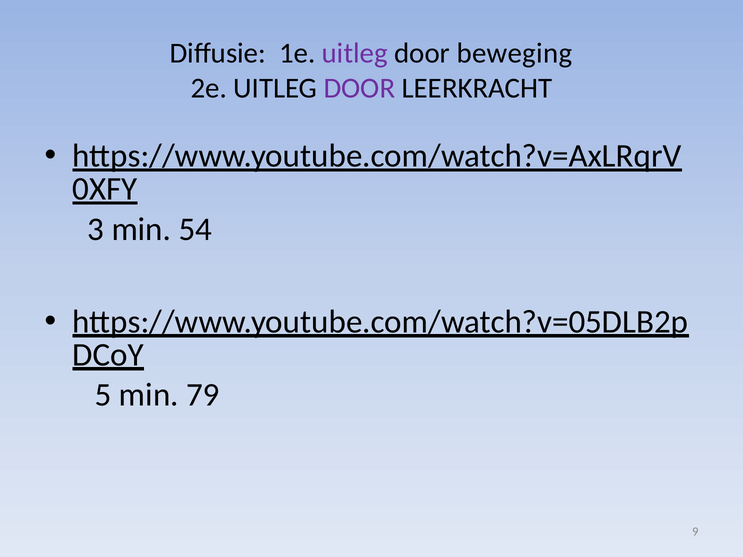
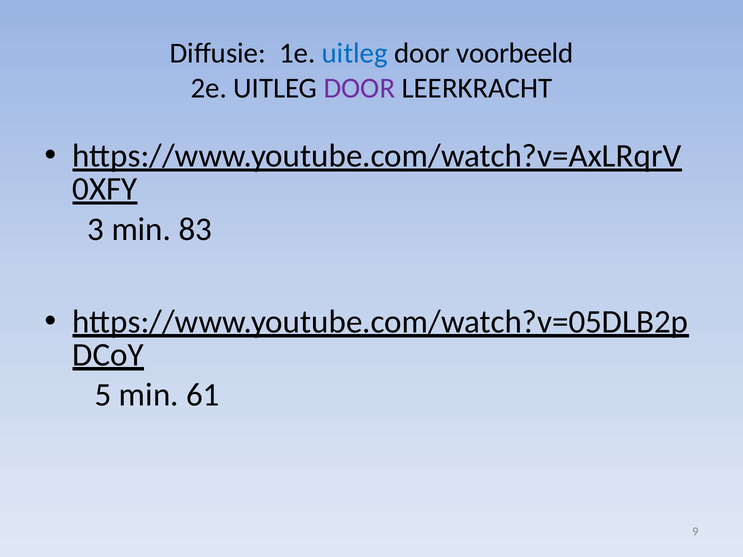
uitleg at (355, 53) colour: purple -> blue
beweging: beweging -> voorbeeld
54: 54 -> 83
79: 79 -> 61
